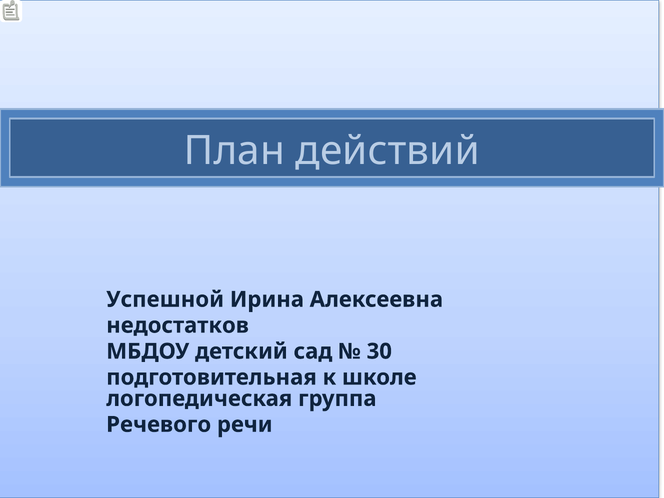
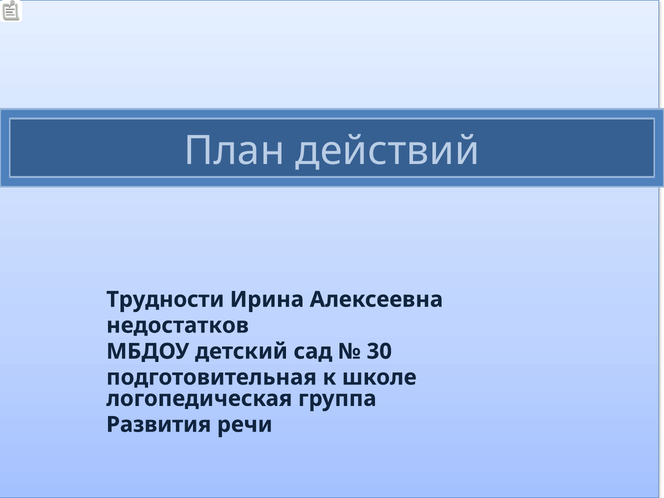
Успешной: Успешной -> Трудности
Речевого: Речевого -> Развития
